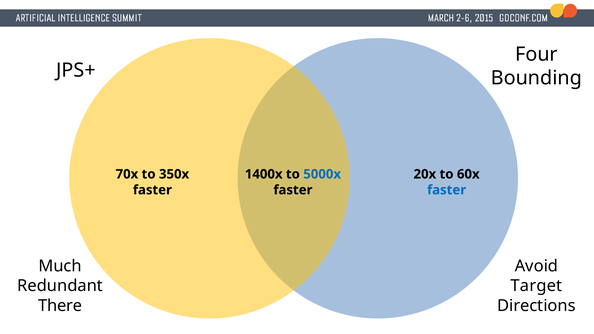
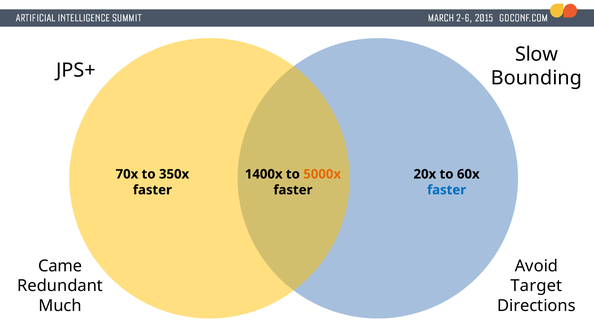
Four: Four -> Slow
5000x colour: blue -> orange
Much: Much -> Came
There: There -> Much
